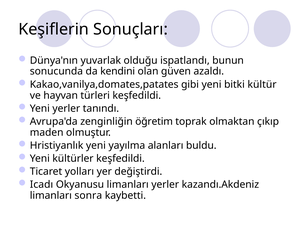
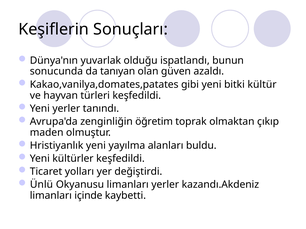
kendini: kendini -> tanıyan
Icadı: Icadı -> Ünlü
sonra: sonra -> içinde
